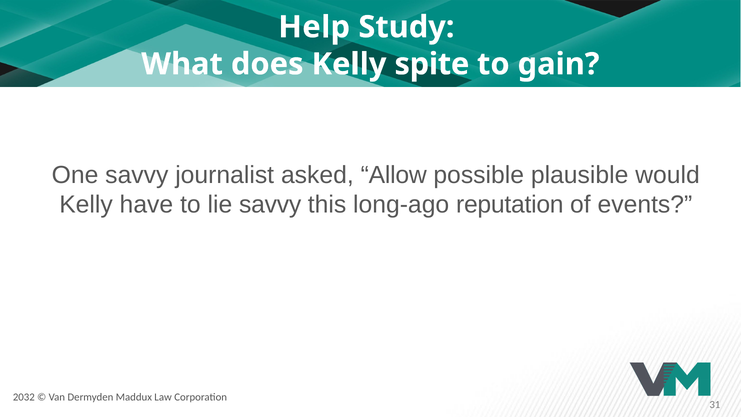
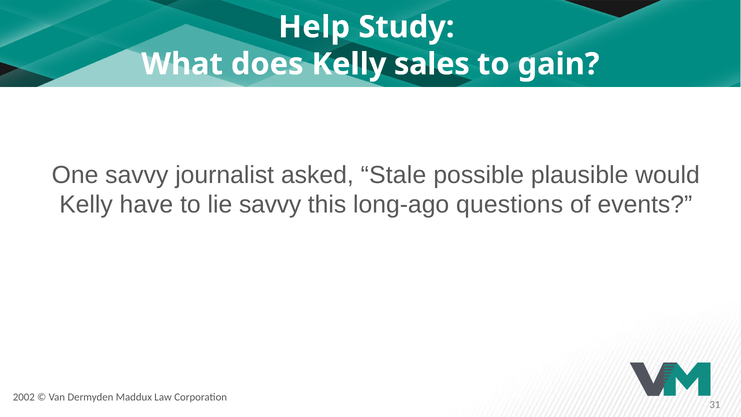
spite: spite -> sales
Allow: Allow -> Stale
reputation: reputation -> questions
2032: 2032 -> 2002
